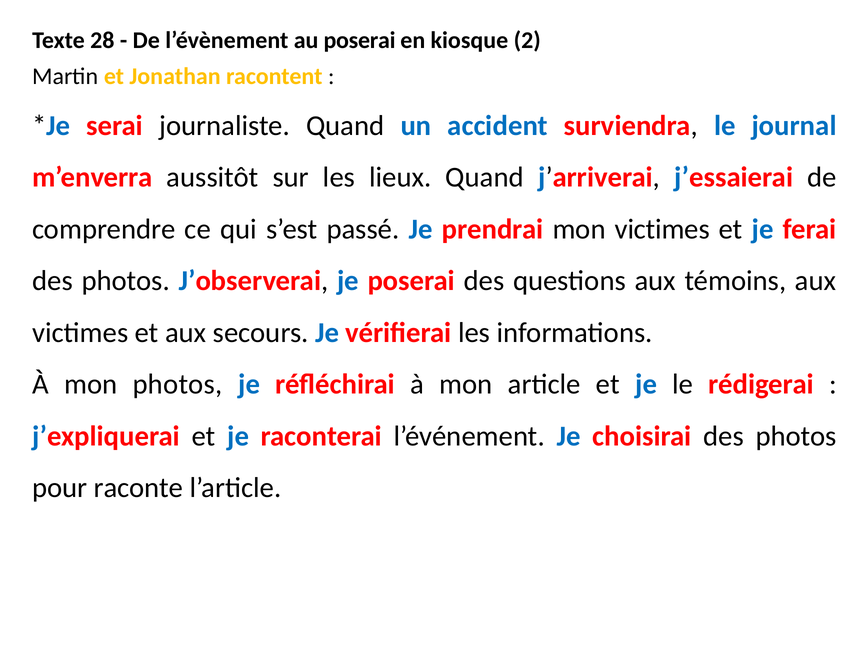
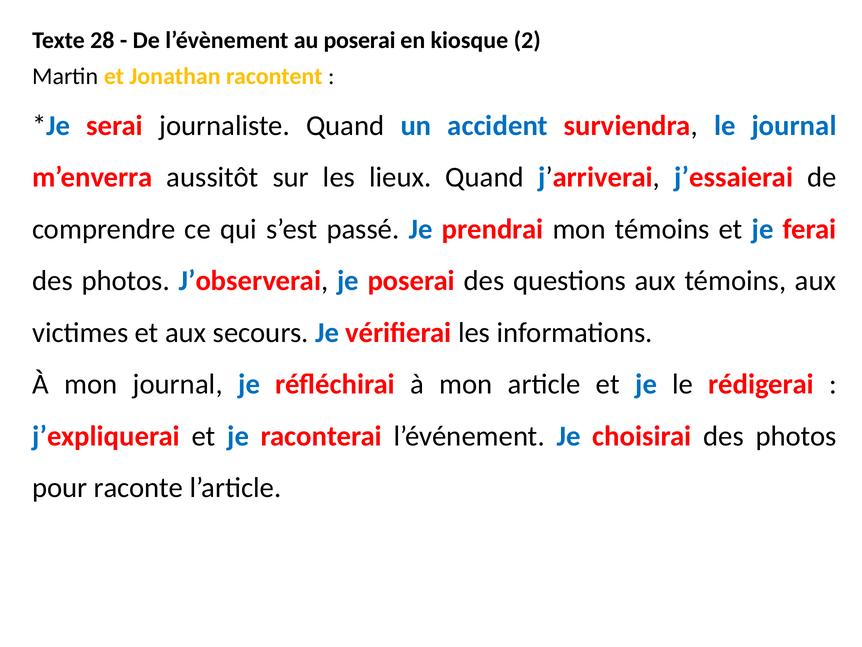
mon victimes: victimes -> témoins
mon photos: photos -> journal
